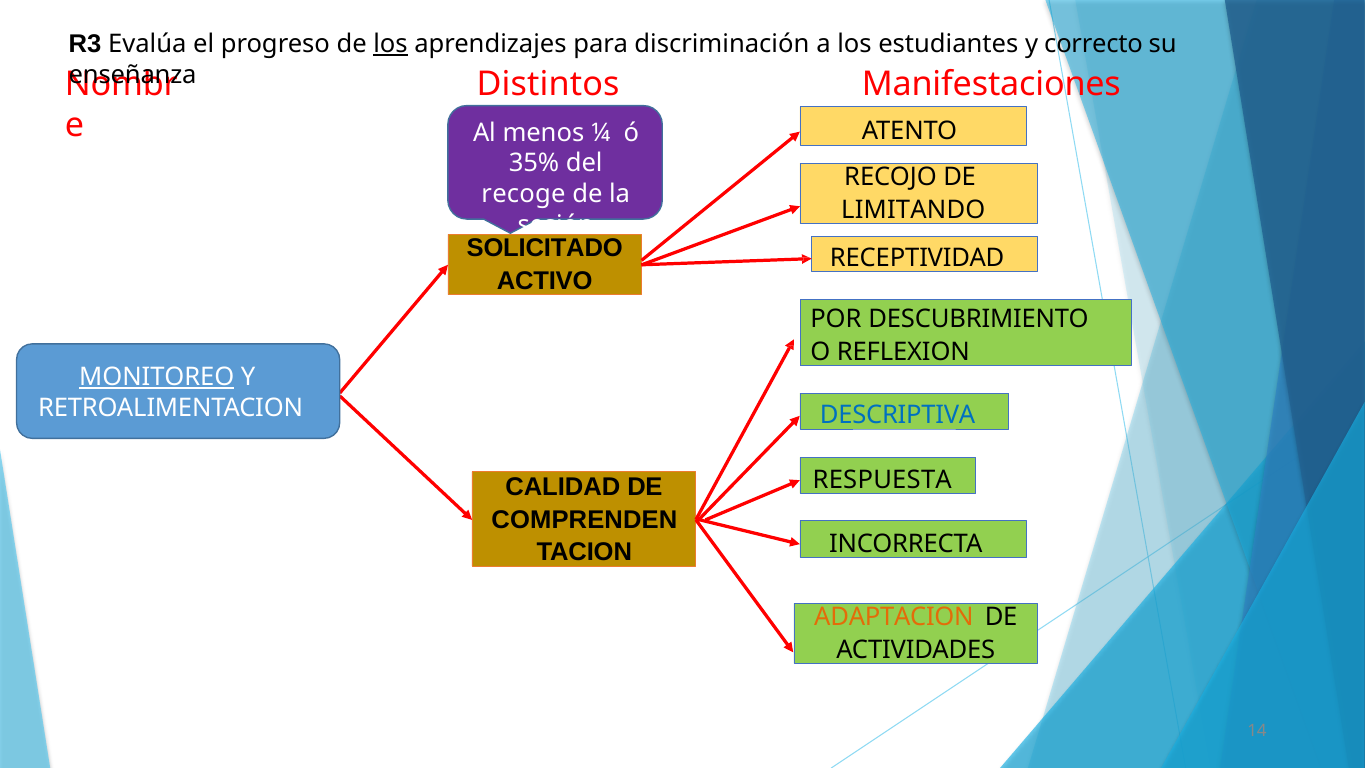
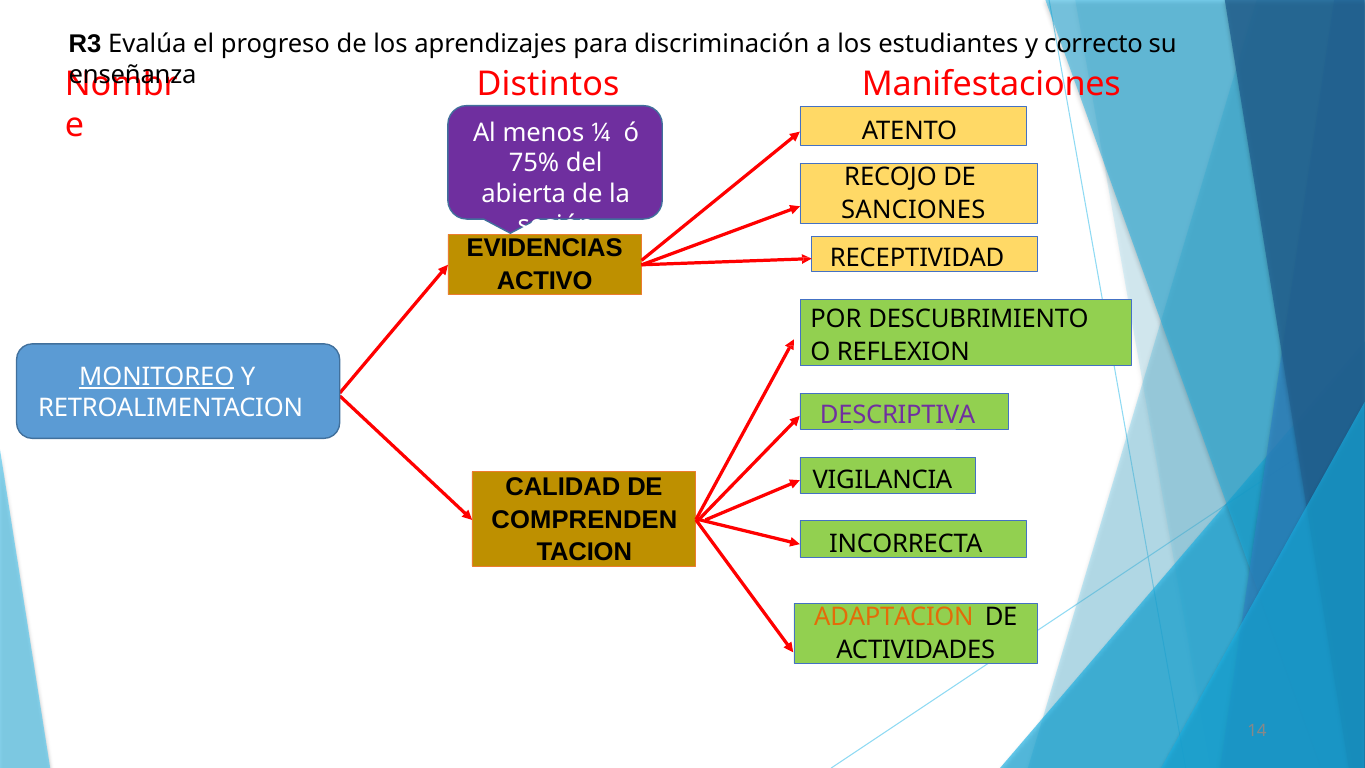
los at (390, 44) underline: present -> none
35%: 35% -> 75%
recoge: recoge -> abierta
LIMITANDO: LIMITANDO -> SANCIONES
SOLICITADO: SOLICITADO -> EVIDENCIAS
DESCRIPTIVA colour: blue -> purple
RESPUESTA: RESPUESTA -> VIGILANCIA
